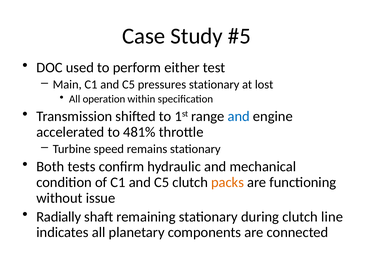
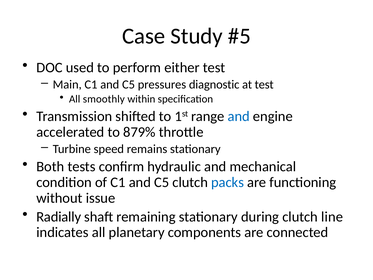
pressures stationary: stationary -> diagnostic
at lost: lost -> test
operation: operation -> smoothly
481%: 481% -> 879%
packs colour: orange -> blue
